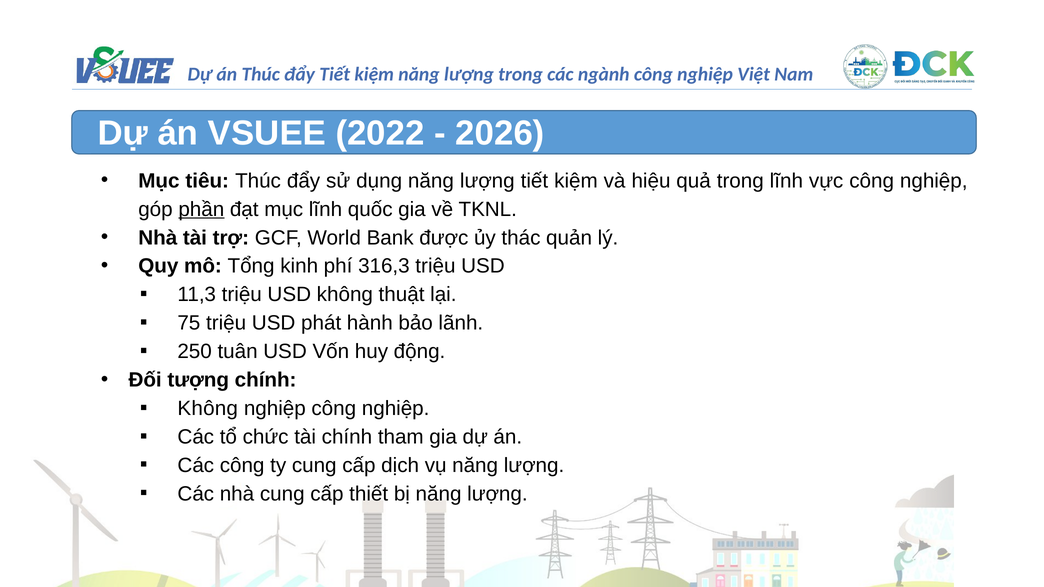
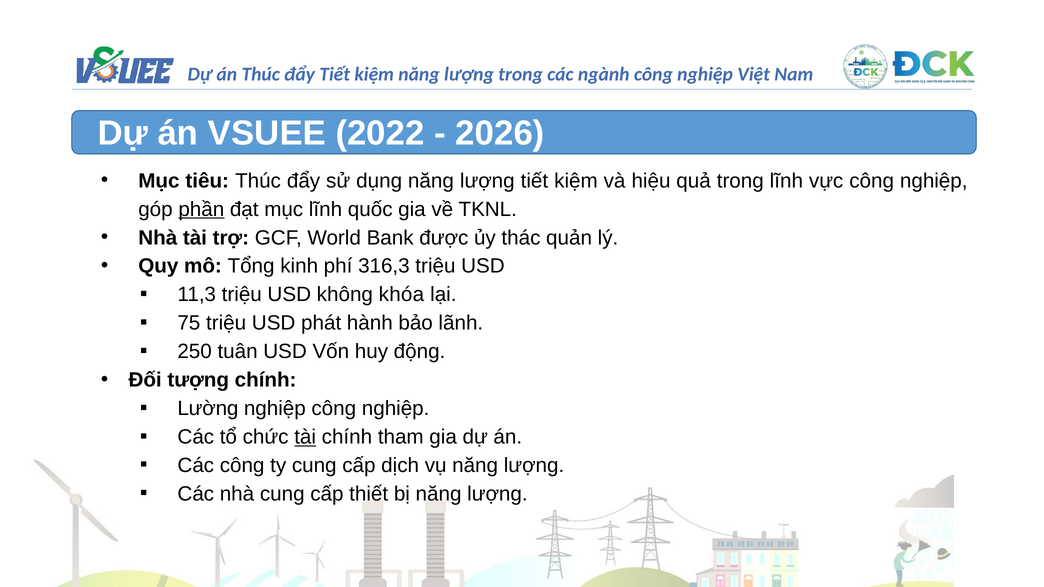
thuật: thuật -> khóa
Không at (208, 409): Không -> Lường
tài at (305, 437) underline: none -> present
